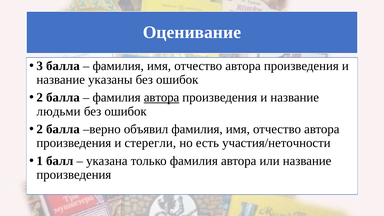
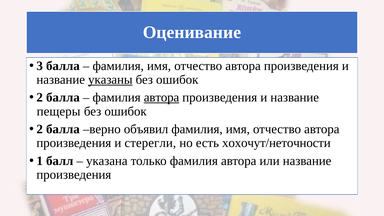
указаны underline: none -> present
людьми: людьми -> пещеры
участия/неточности: участия/неточности -> хохочут/неточности
